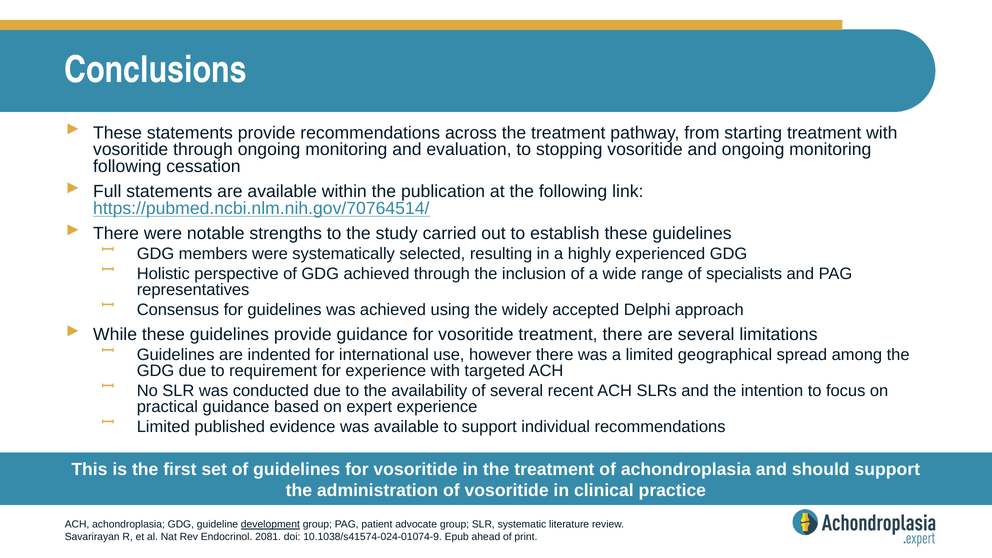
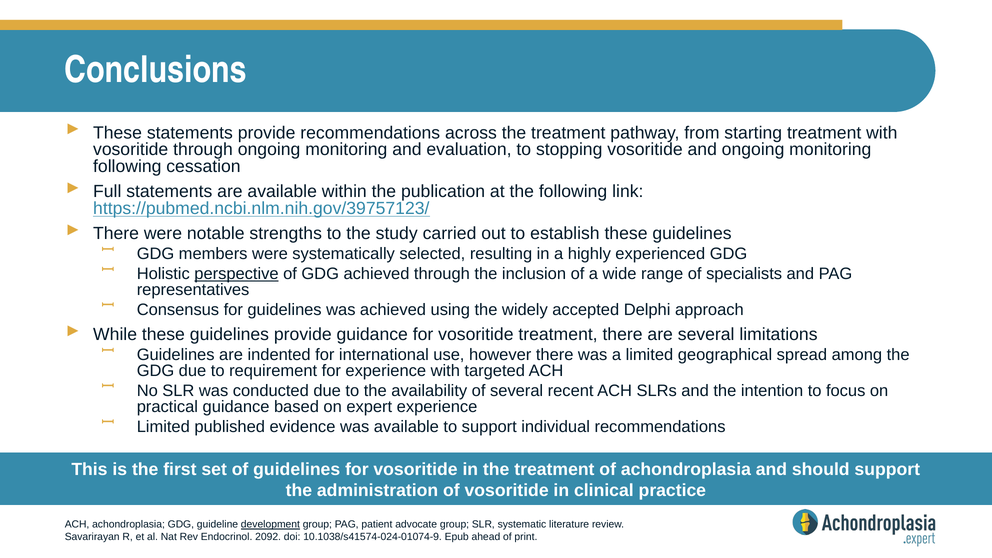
https://pubmed.ncbi.nlm.nih.gov/70764514/: https://pubmed.ncbi.nlm.nih.gov/70764514/ -> https://pubmed.ncbi.nlm.nih.gov/39757123/
perspective underline: none -> present
2081: 2081 -> 2092
